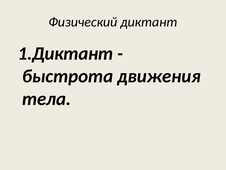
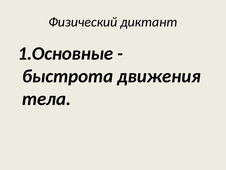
1.Диктант: 1.Диктант -> 1.Основные
